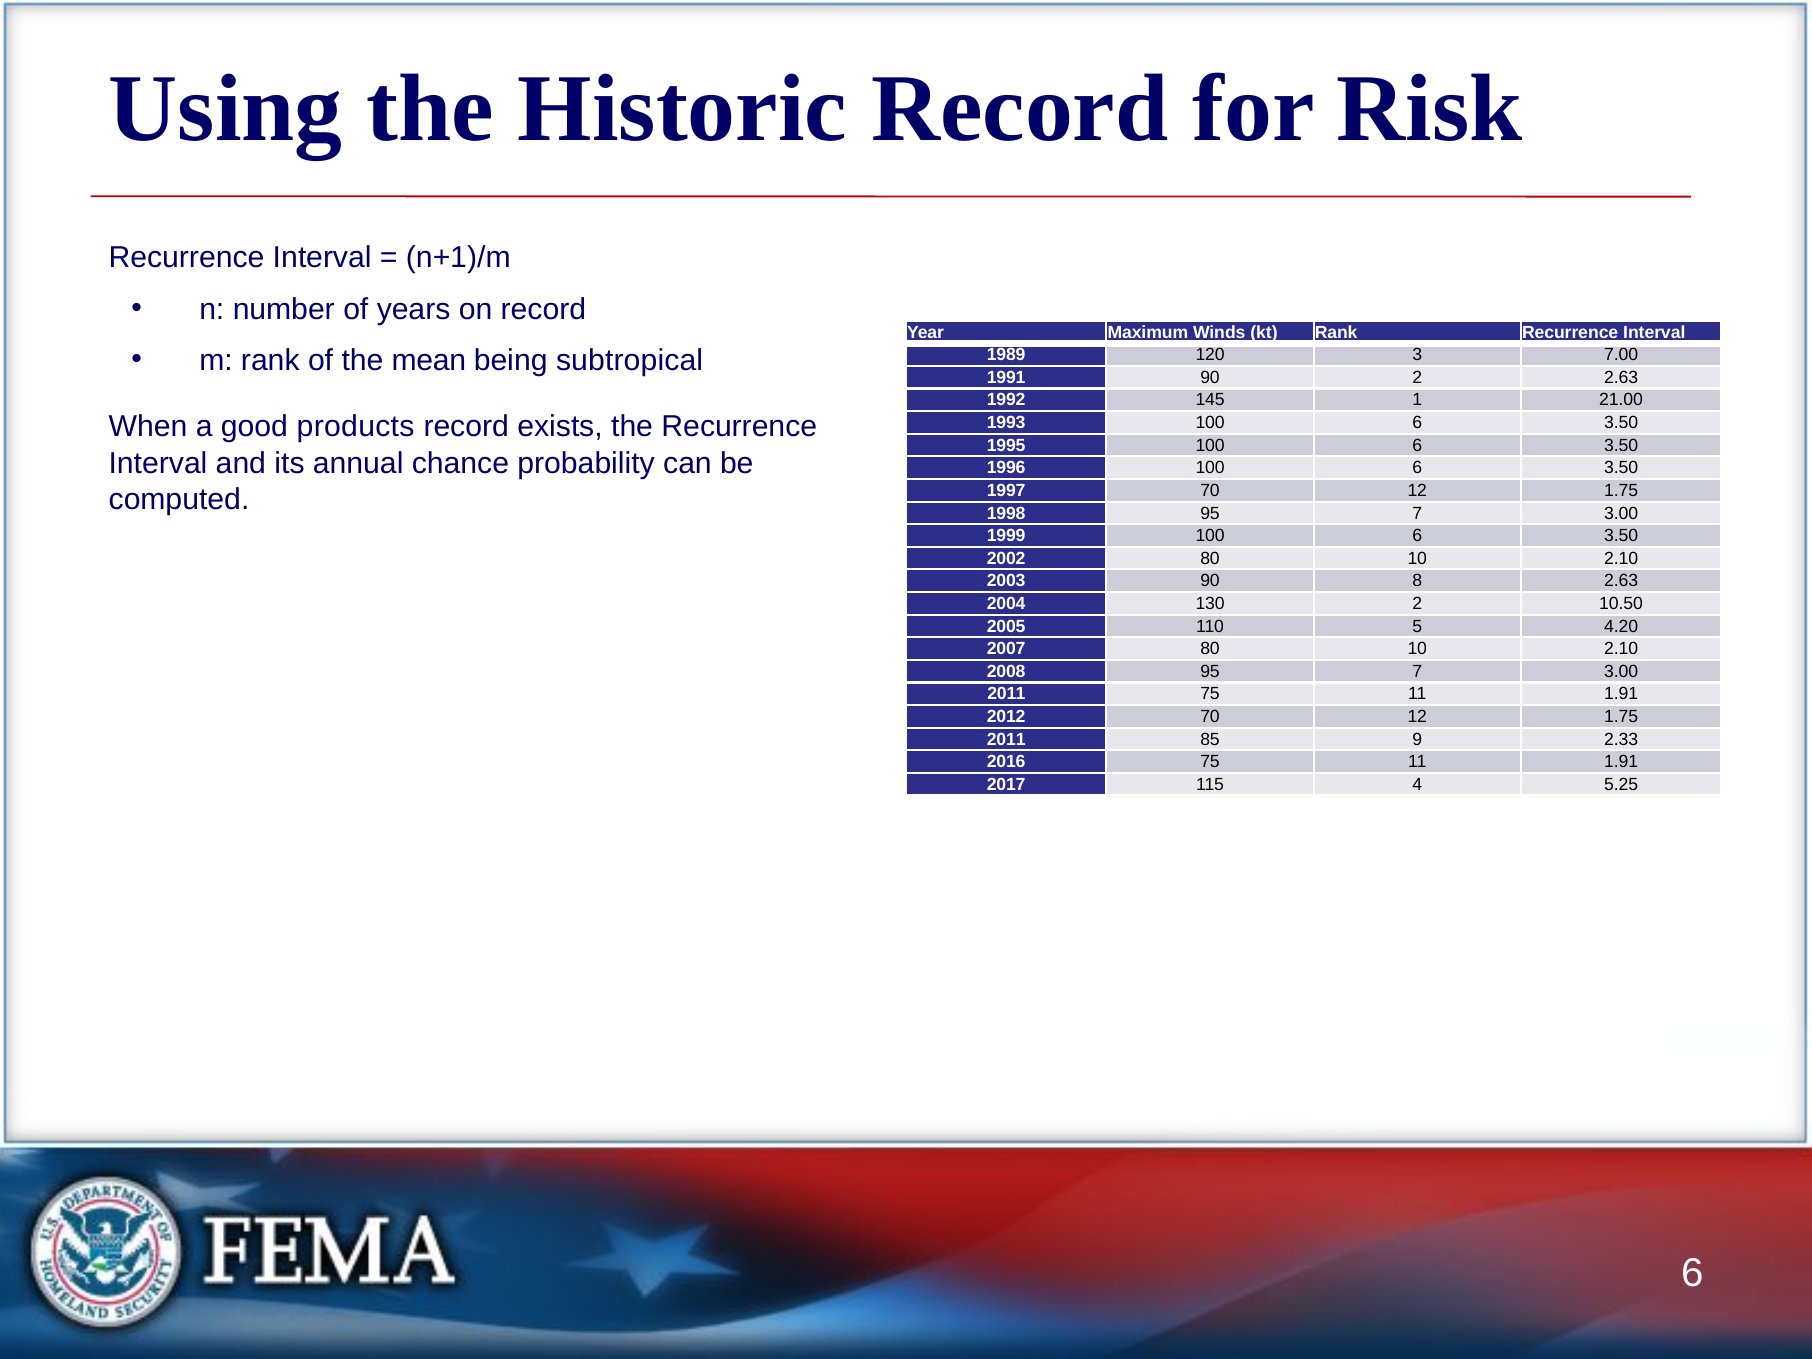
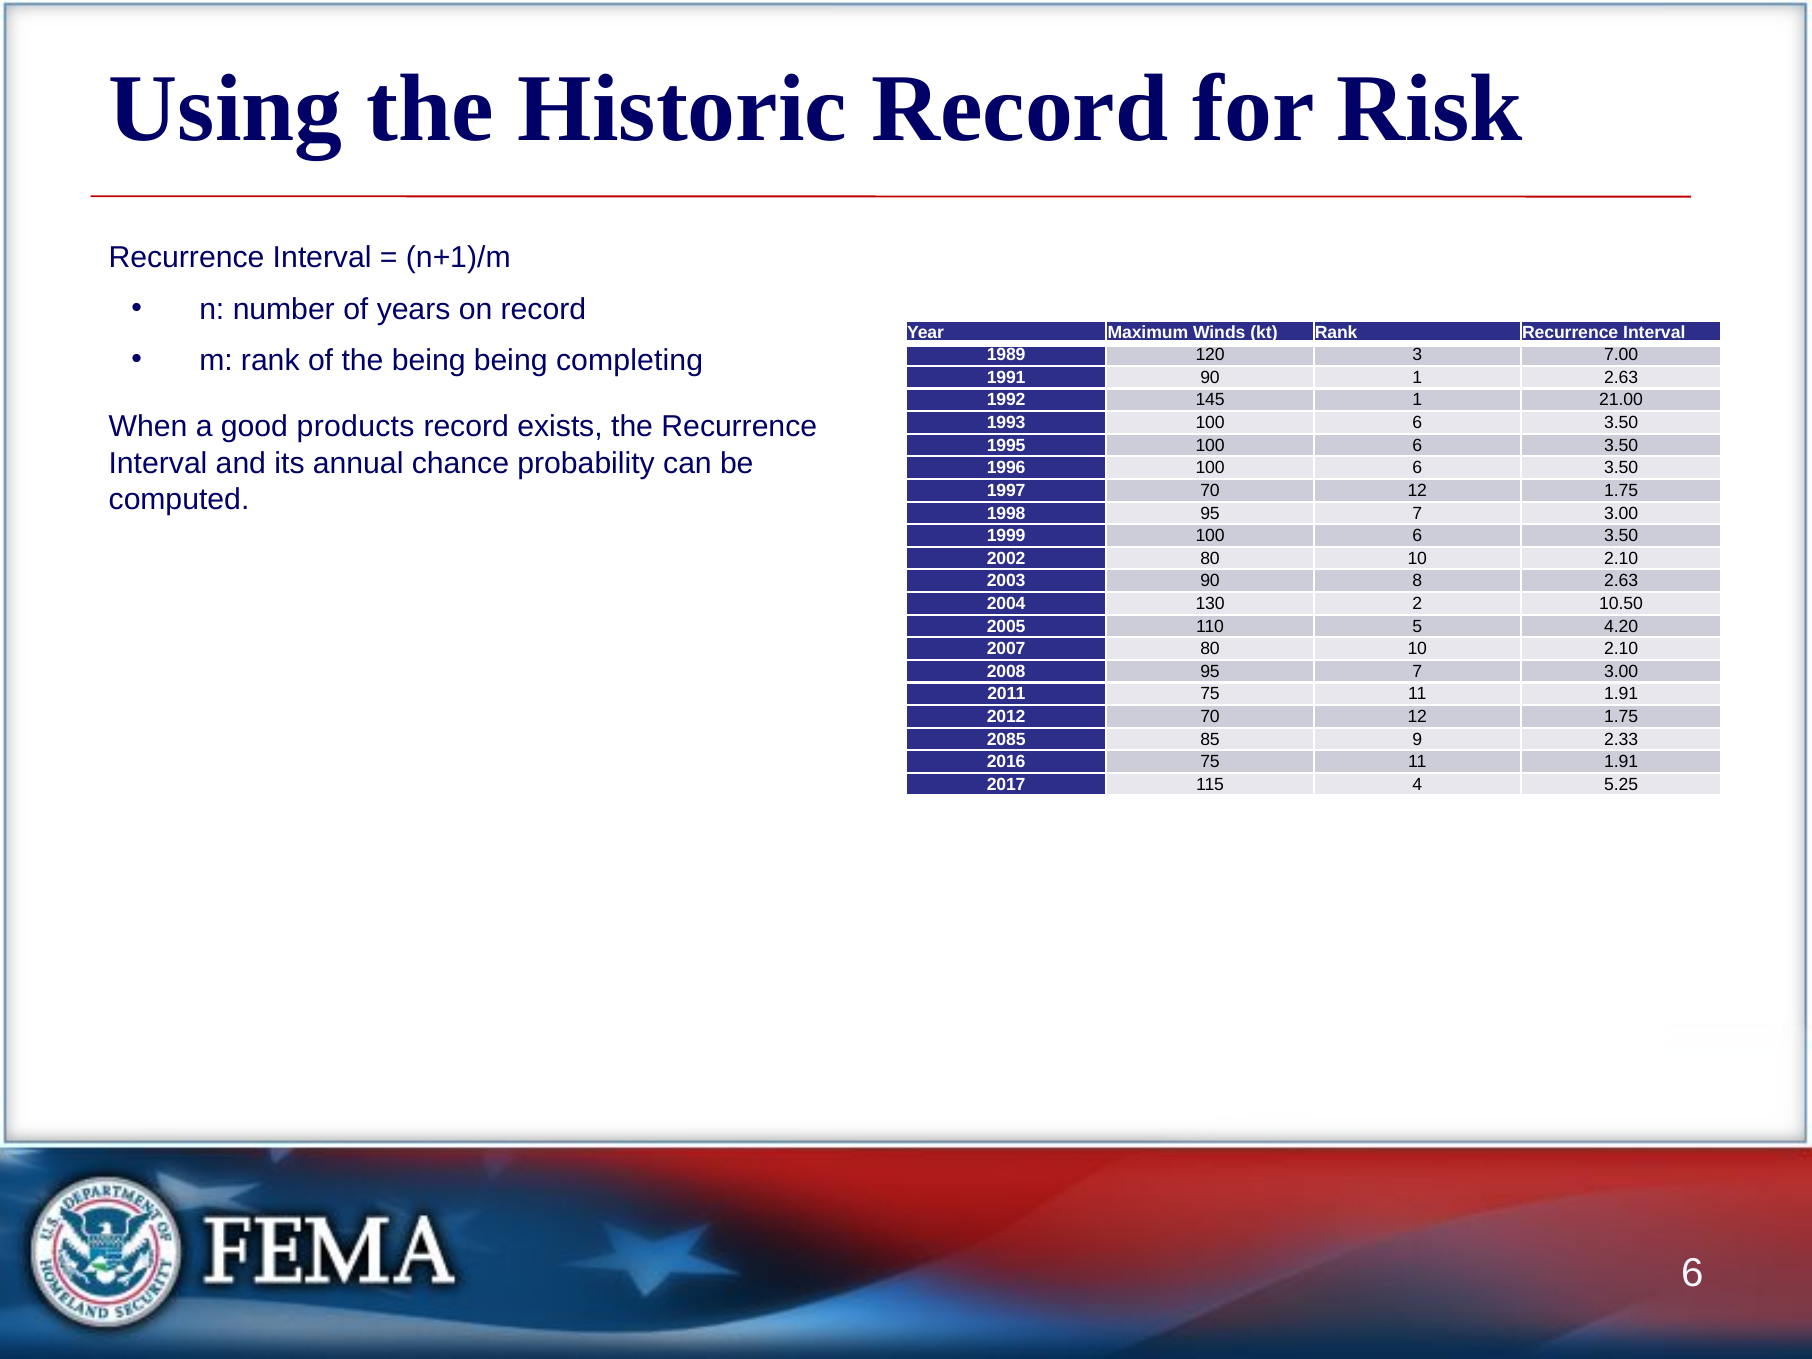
the mean: mean -> being
subtropical: subtropical -> completing
90 2: 2 -> 1
2011 at (1006, 739): 2011 -> 2085
